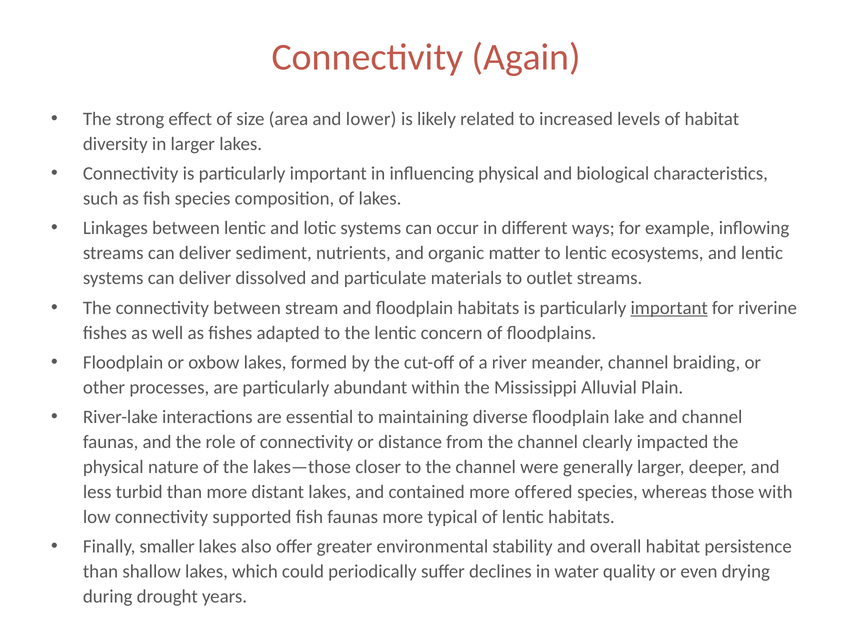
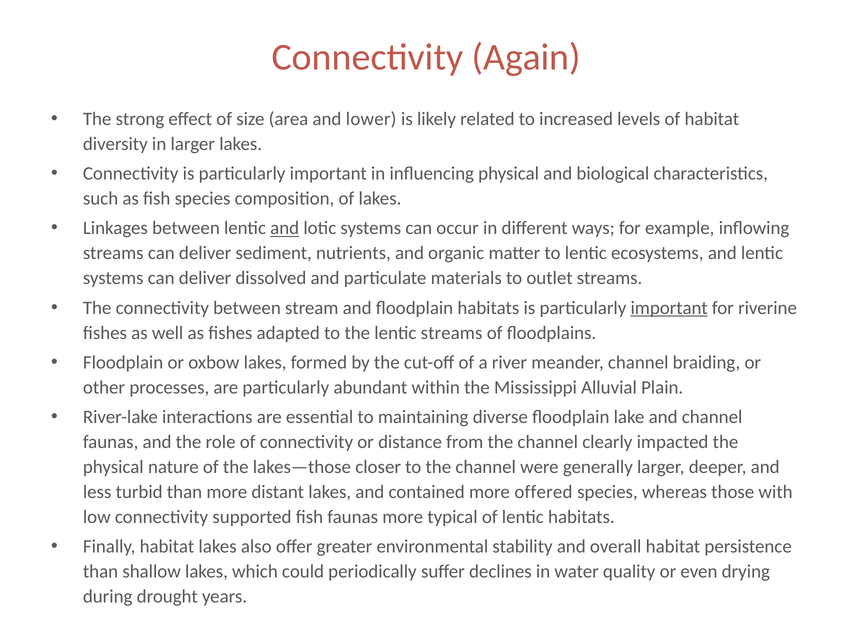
and at (285, 228) underline: none -> present
lentic concern: concern -> streams
Finally smaller: smaller -> habitat
